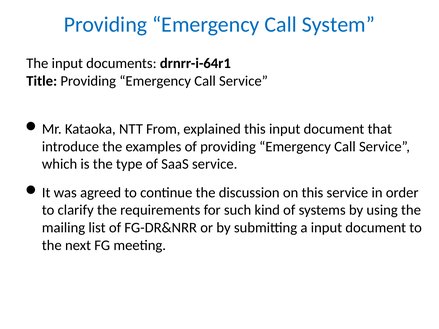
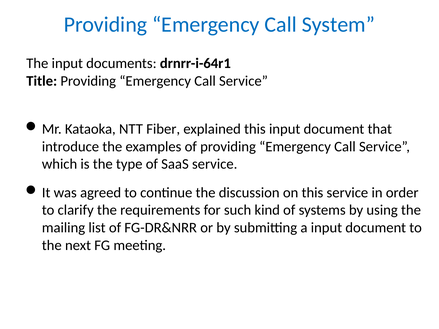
From: From -> Fiber
